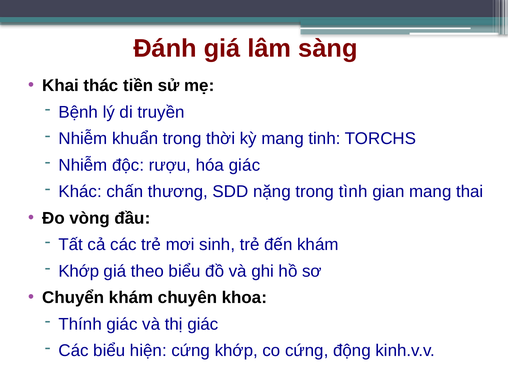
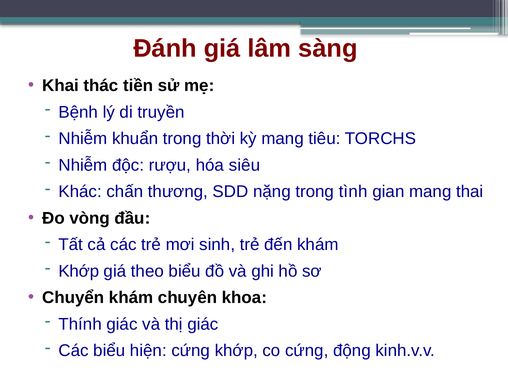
tinh: tinh -> tiêu
hóa giác: giác -> siêu
